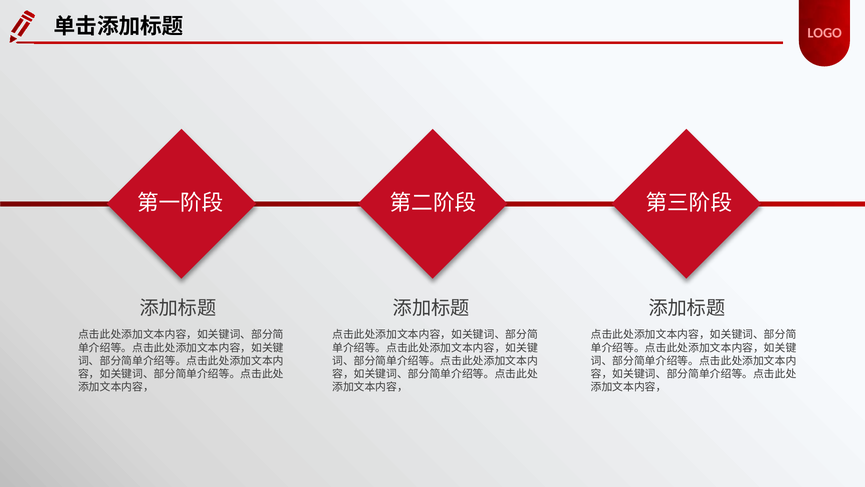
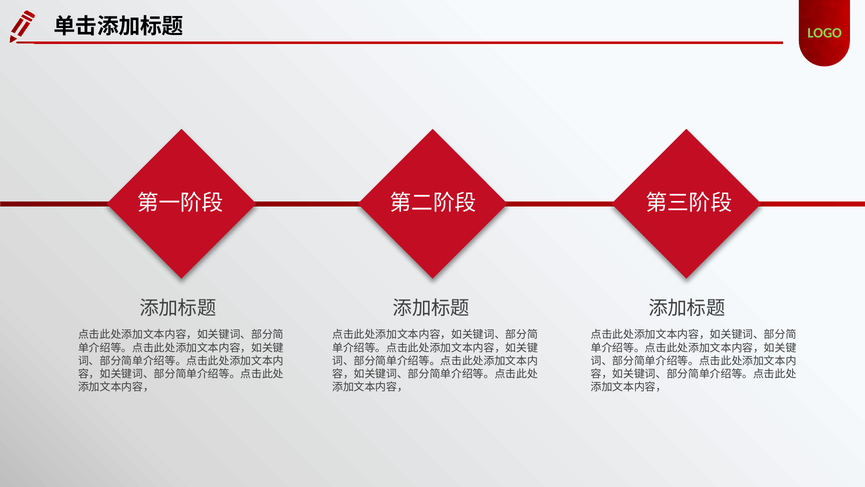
LOGO colour: pink -> light green
